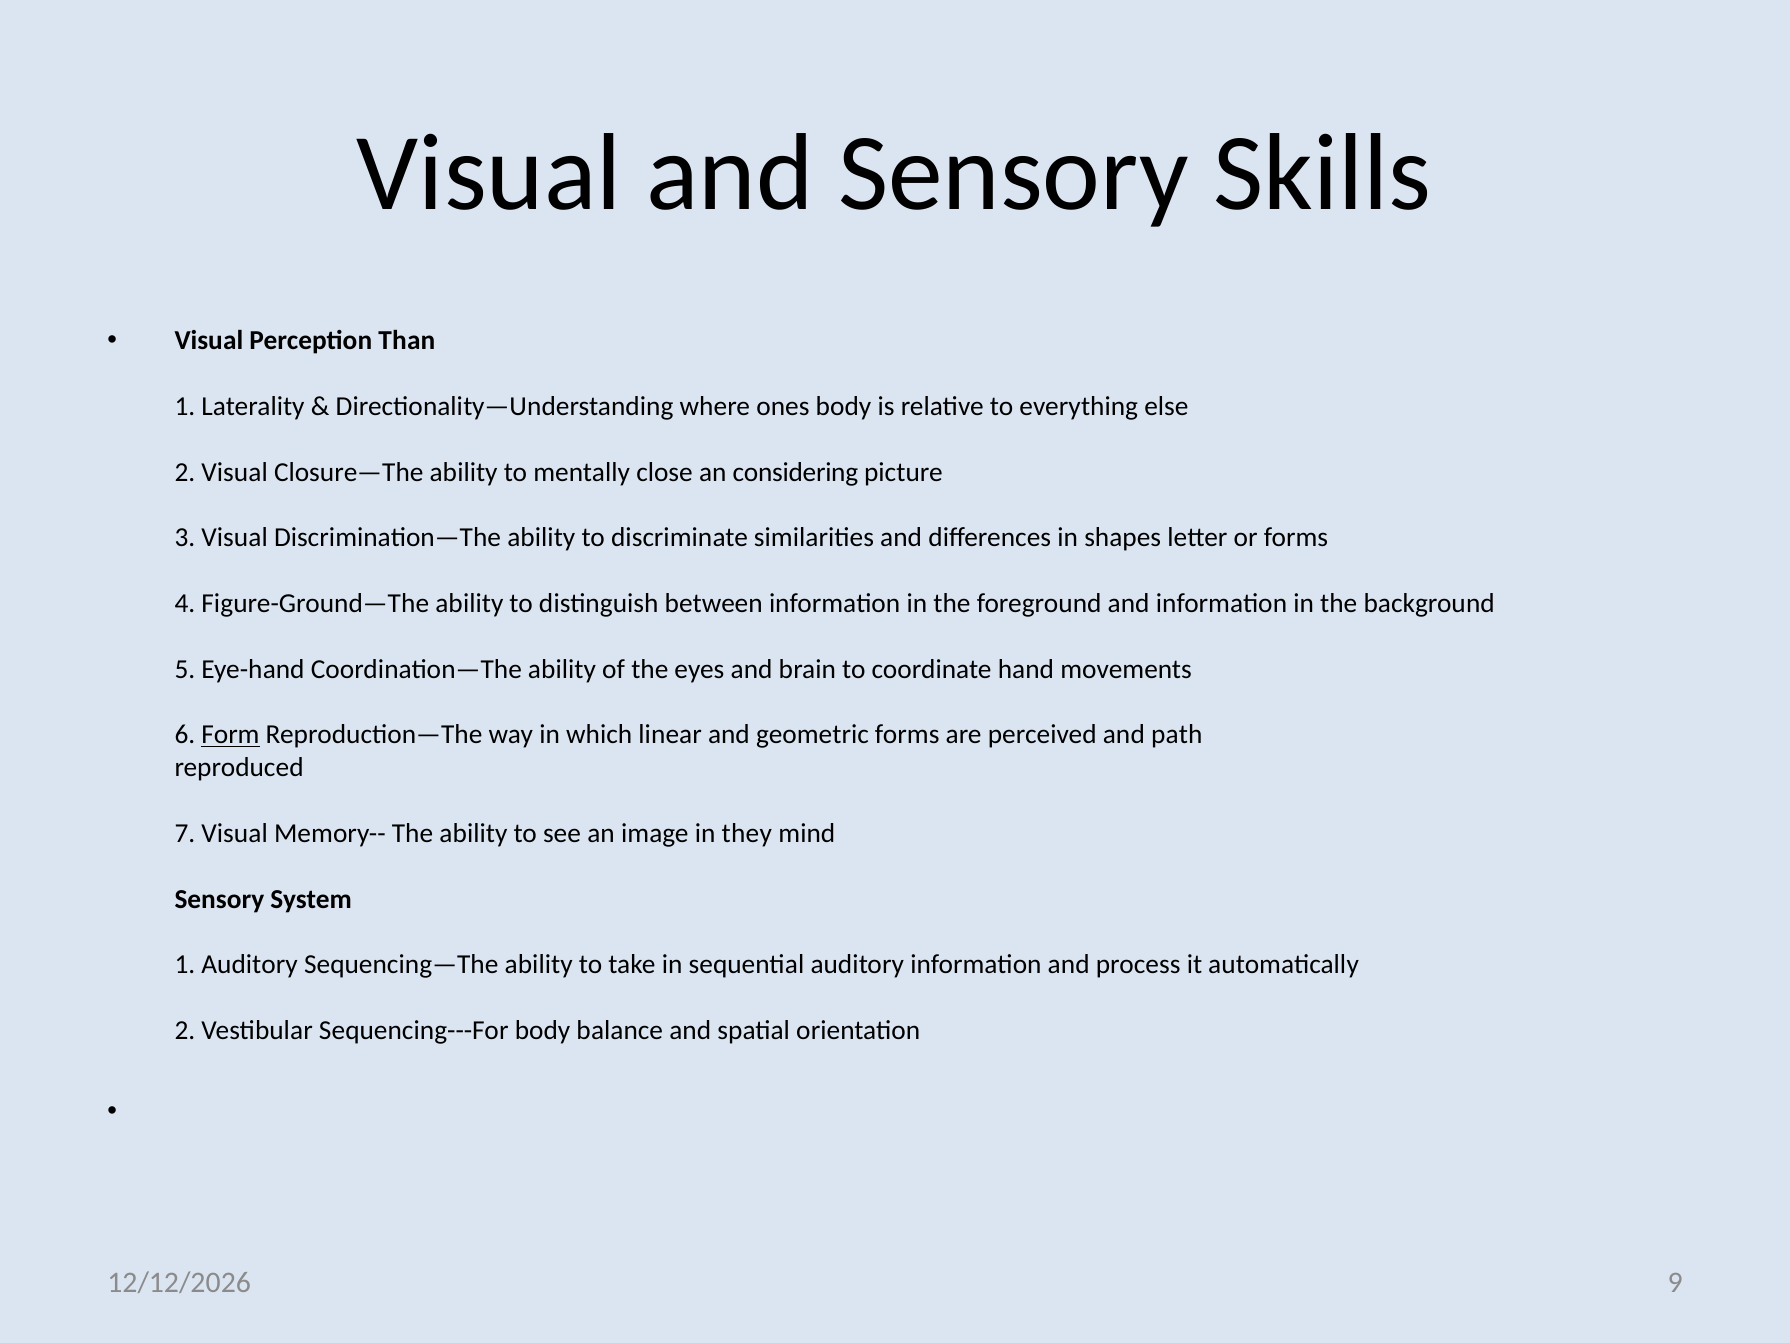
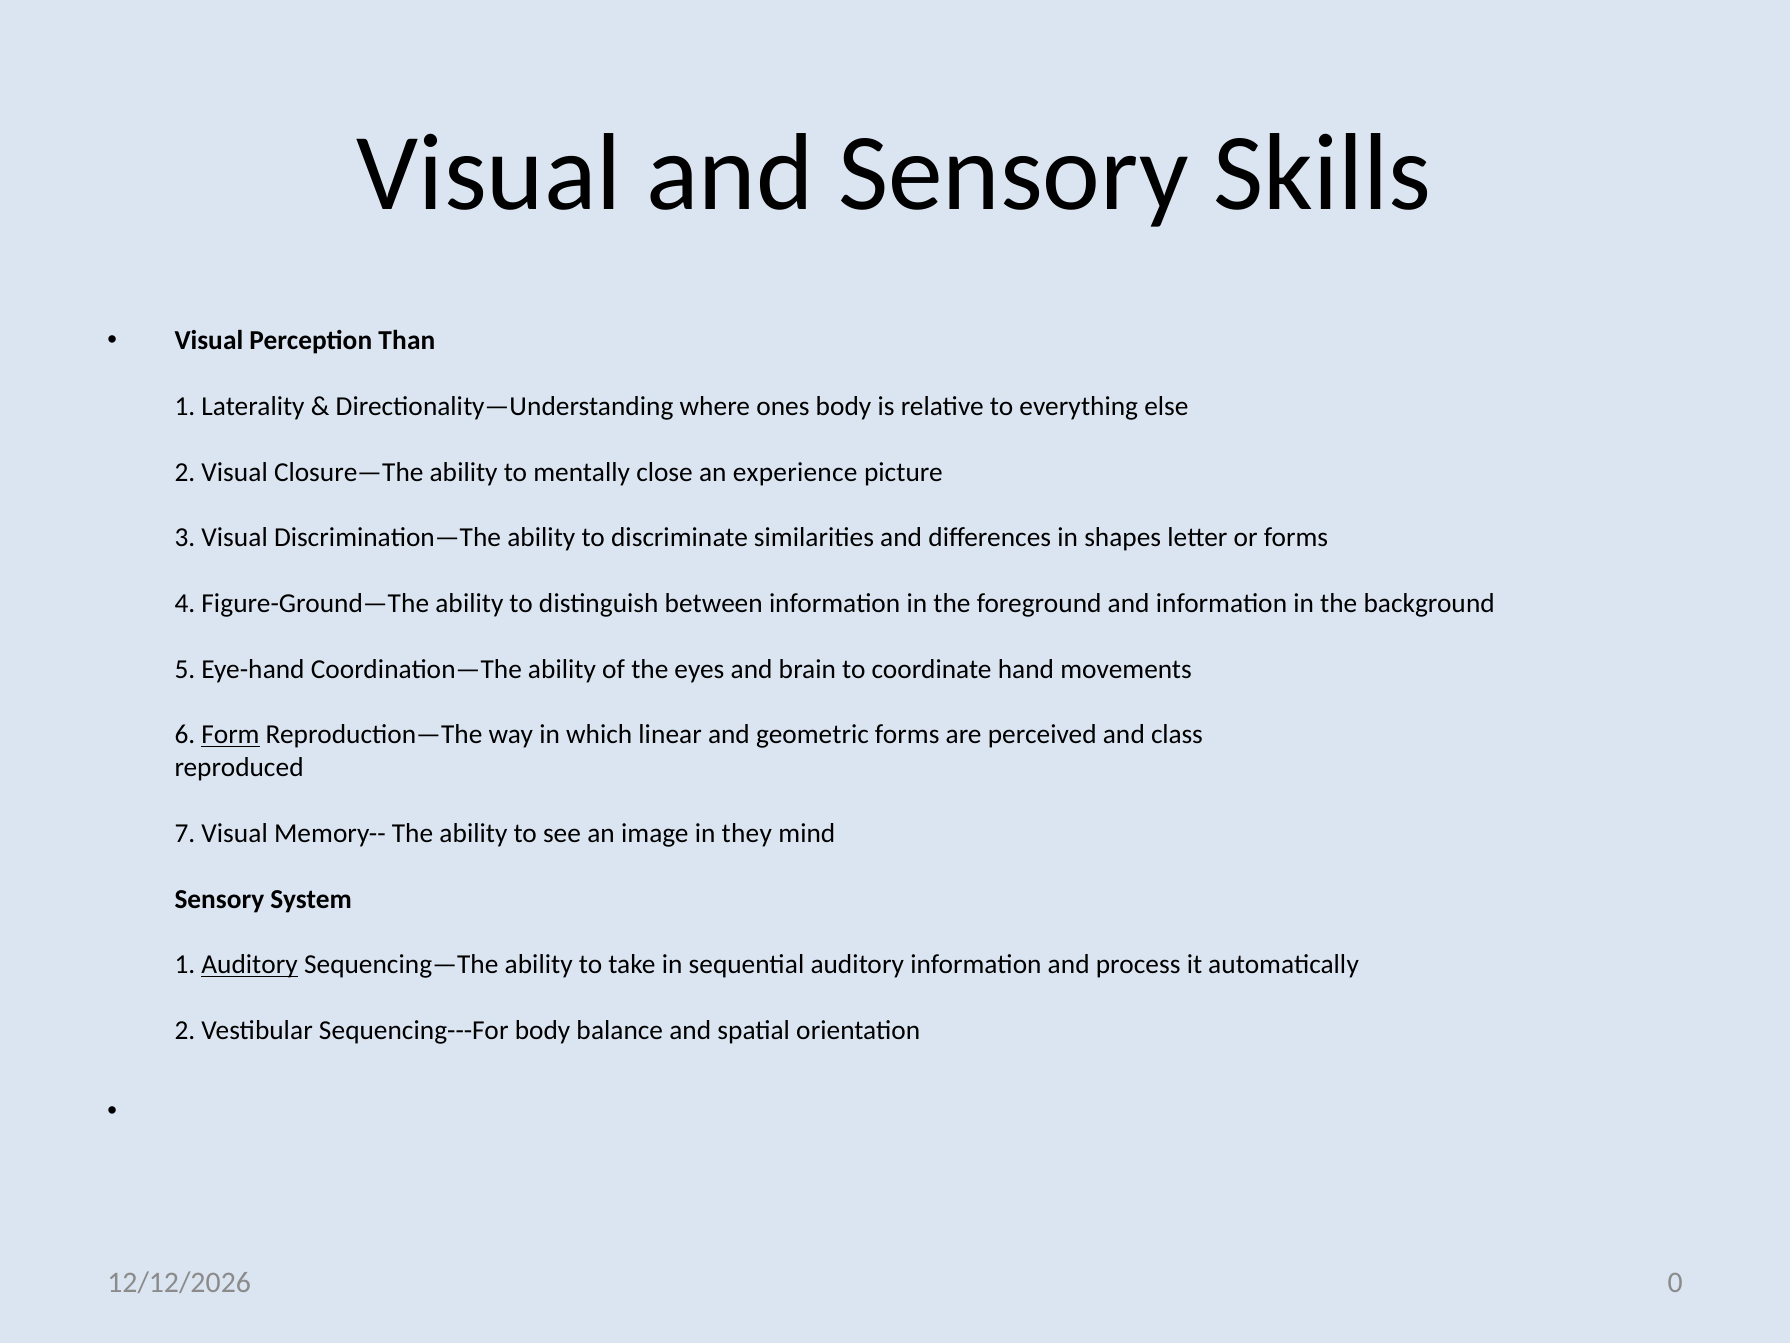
considering: considering -> experience
path: path -> class
Auditory at (250, 964) underline: none -> present
9: 9 -> 0
